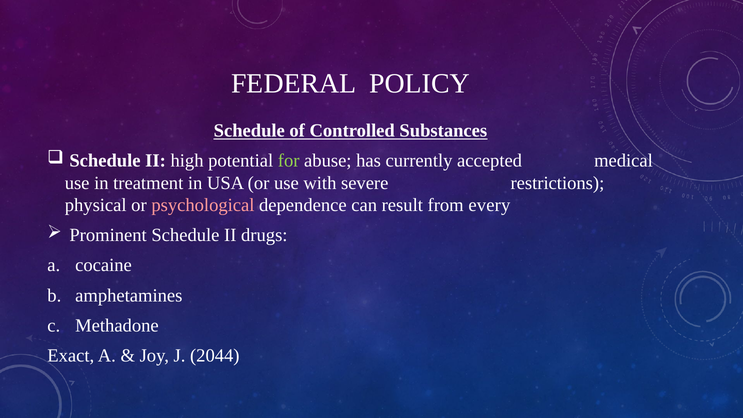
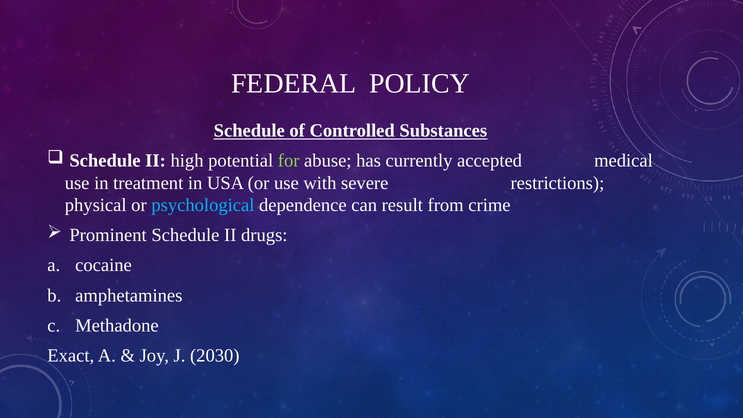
psychological colour: pink -> light blue
every: every -> crime
2044: 2044 -> 2030
